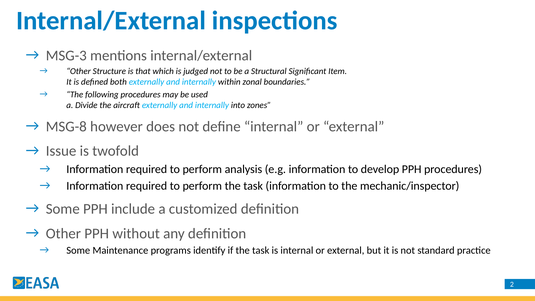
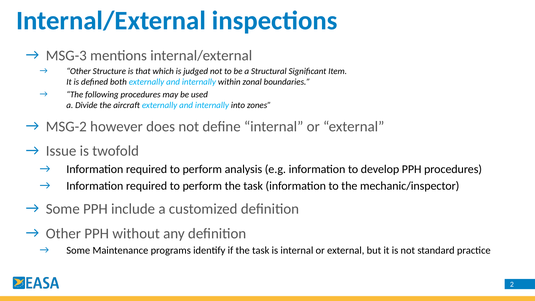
MSG-8: MSG-8 -> MSG-2
